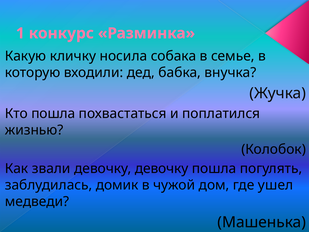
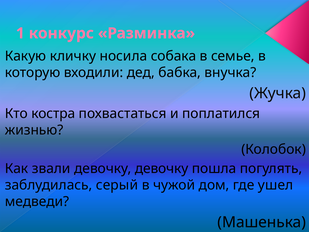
Кто пошла: пошла -> костра
домик: домик -> серый
